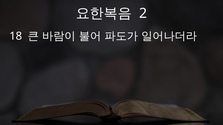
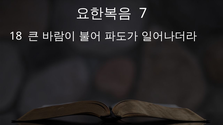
2: 2 -> 7
